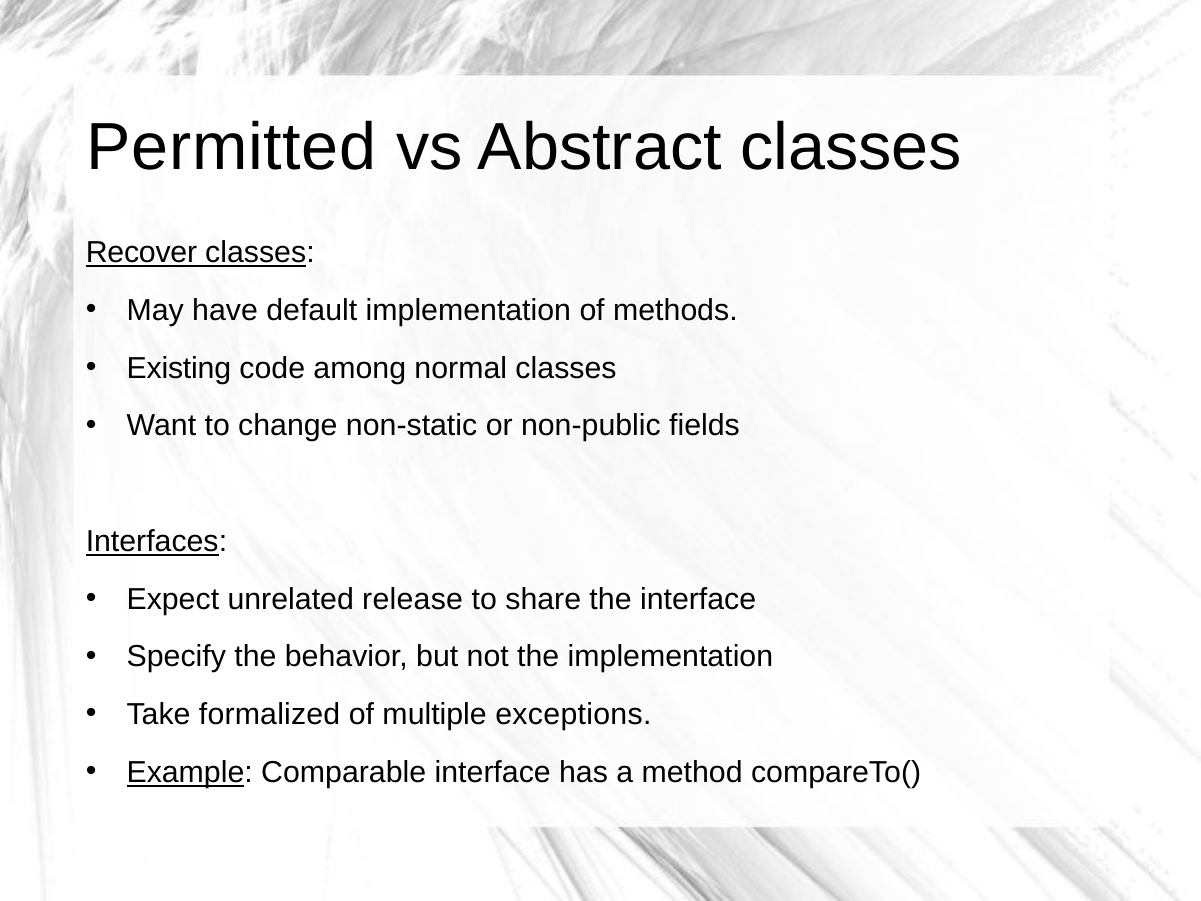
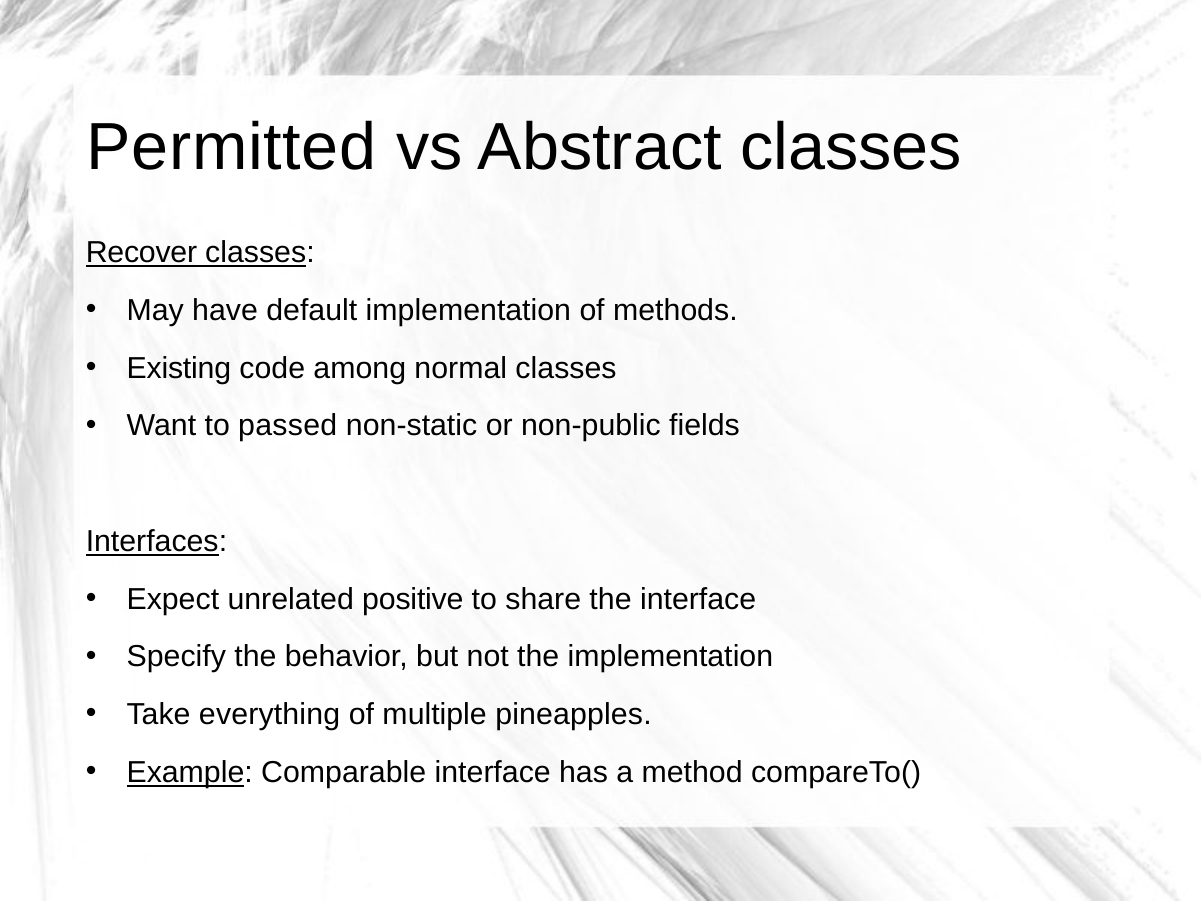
change: change -> passed
release: release -> positive
formalized: formalized -> everything
exceptions: exceptions -> pineapples
